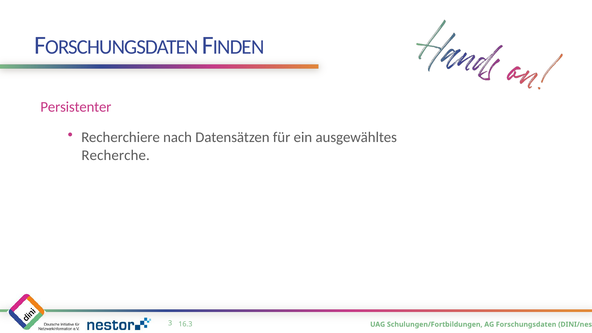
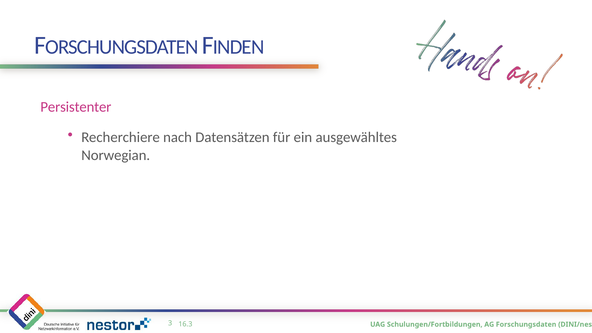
Recherche: Recherche -> Norwegian
